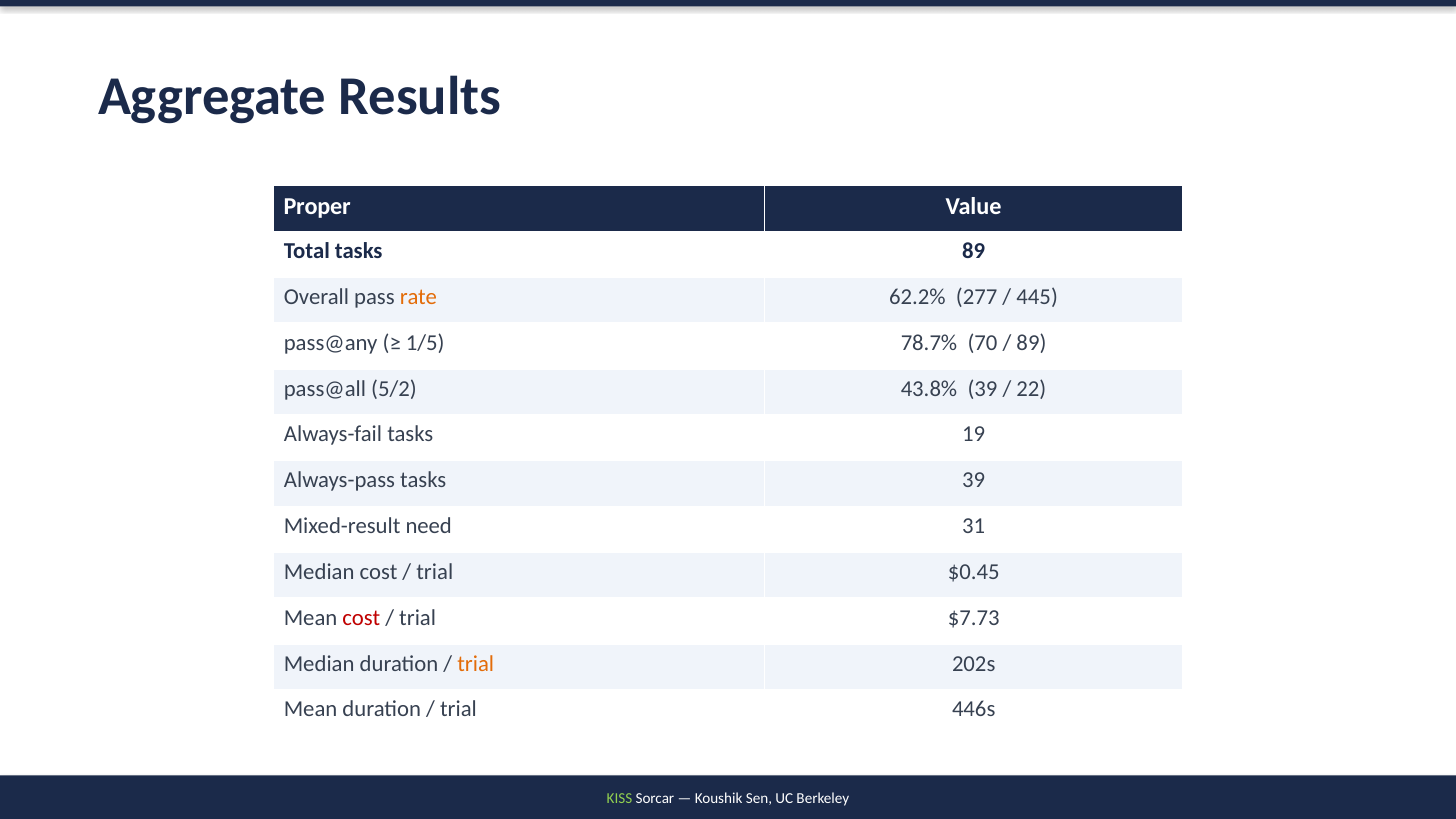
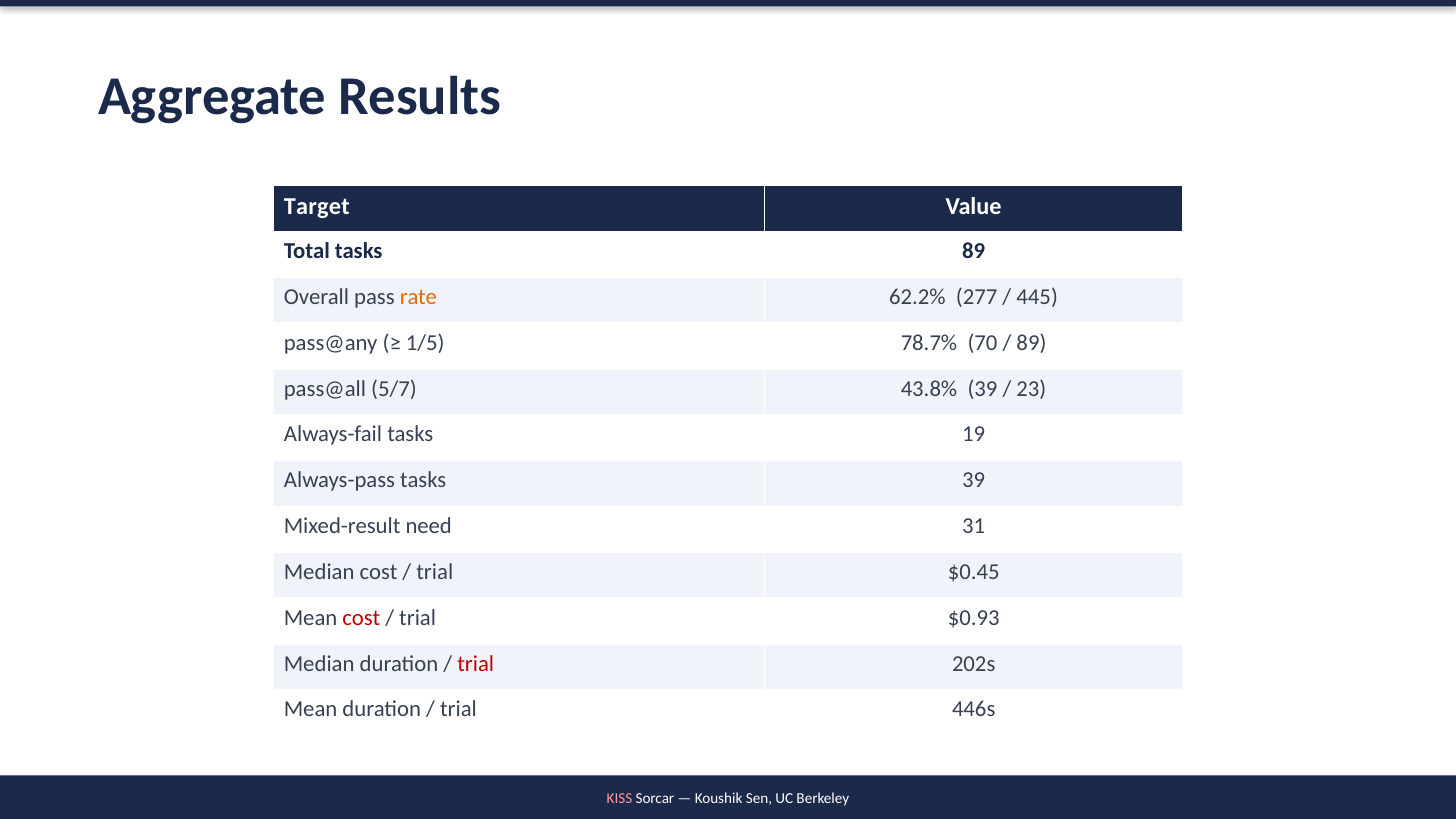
Proper: Proper -> Target
5/2: 5/2 -> 5/7
22: 22 -> 23
$7.73: $7.73 -> $0.93
trial at (476, 664) colour: orange -> red
KISS colour: light green -> pink
